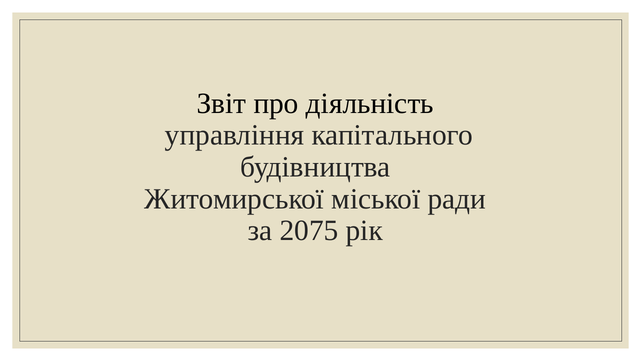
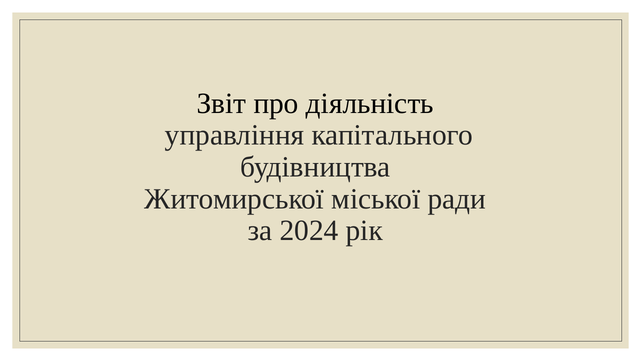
2075: 2075 -> 2024
